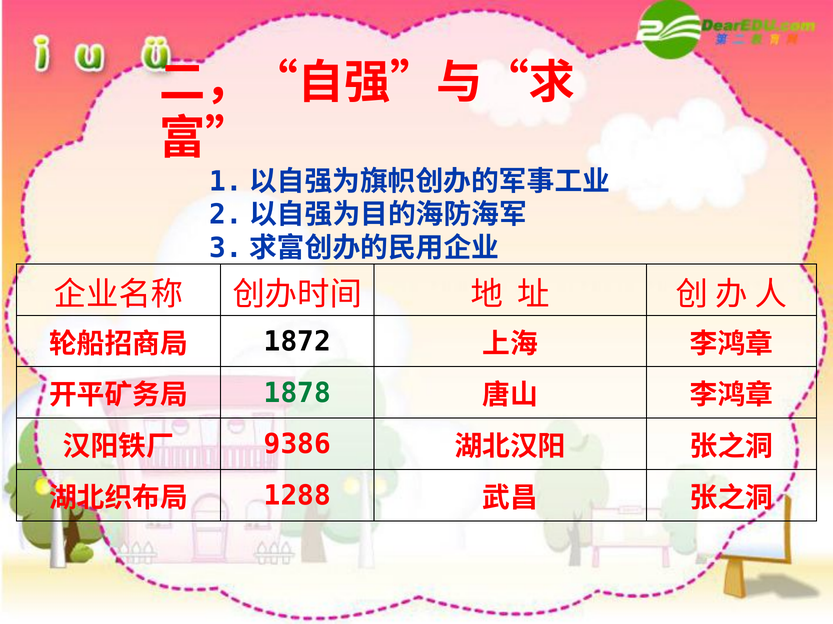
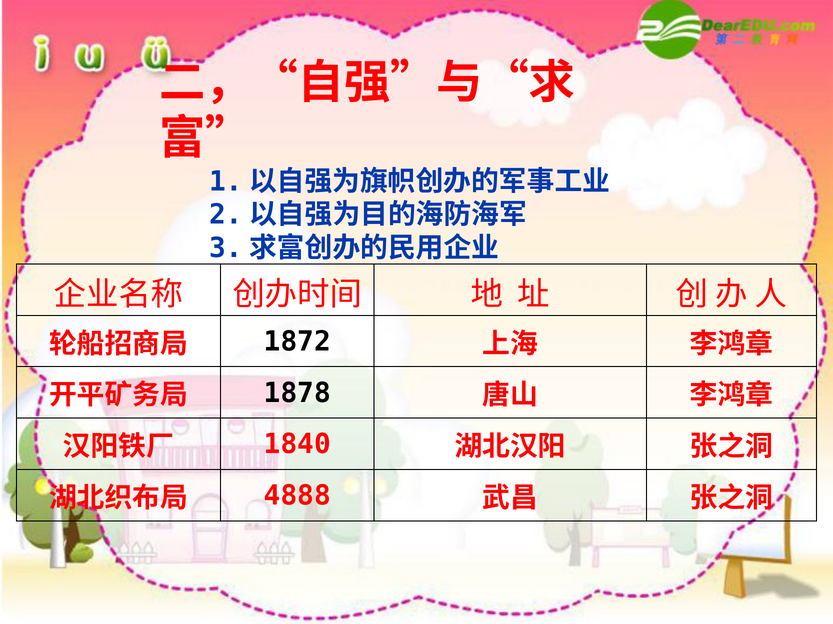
1878 colour: green -> black
9386: 9386 -> 1840
1288: 1288 -> 4888
